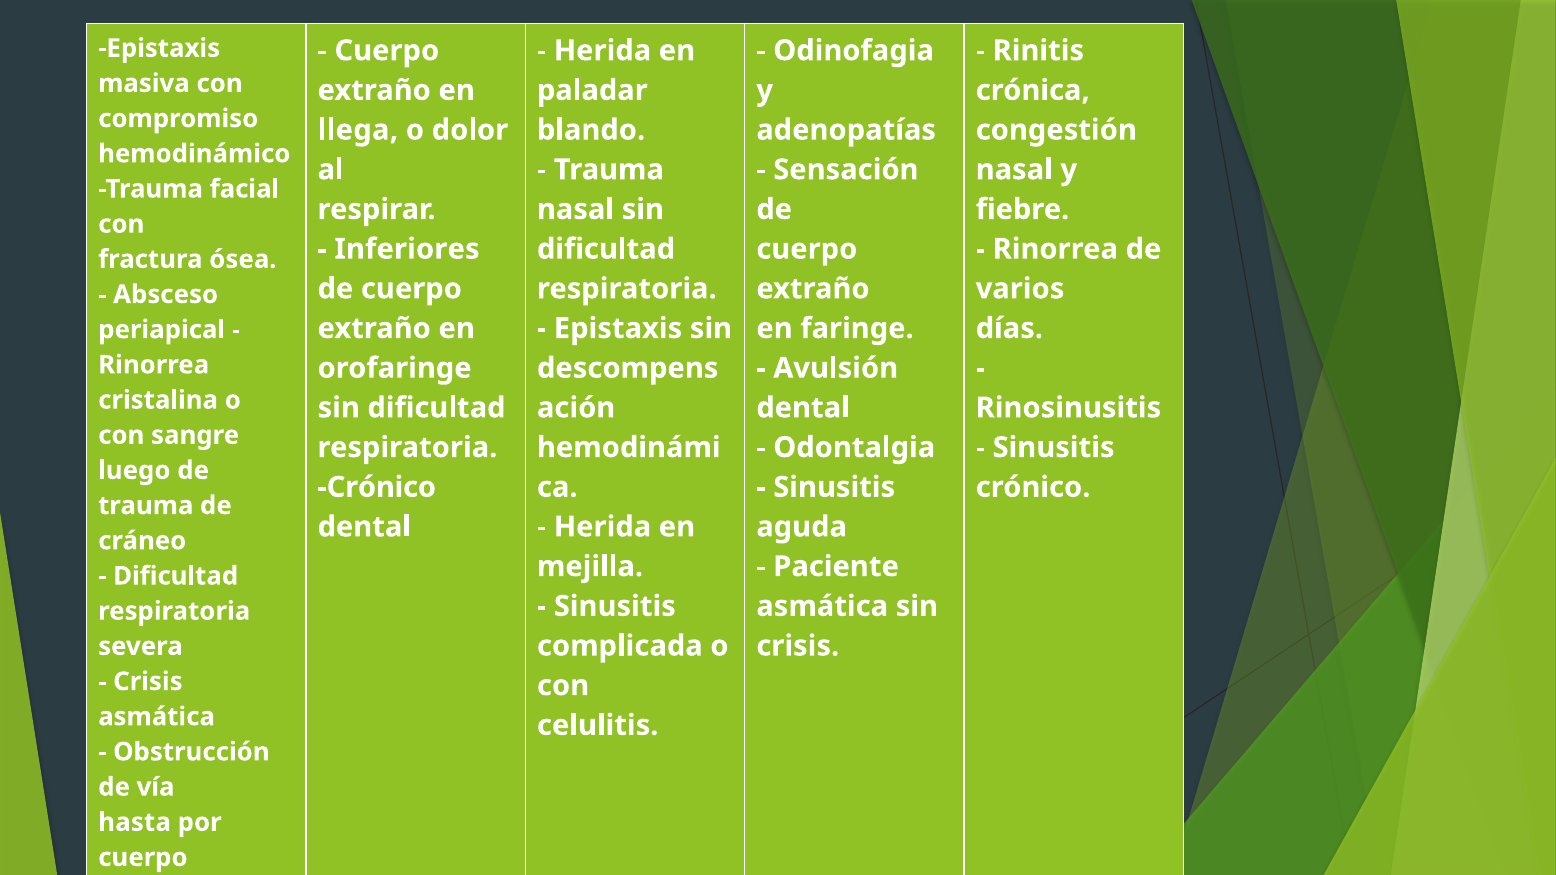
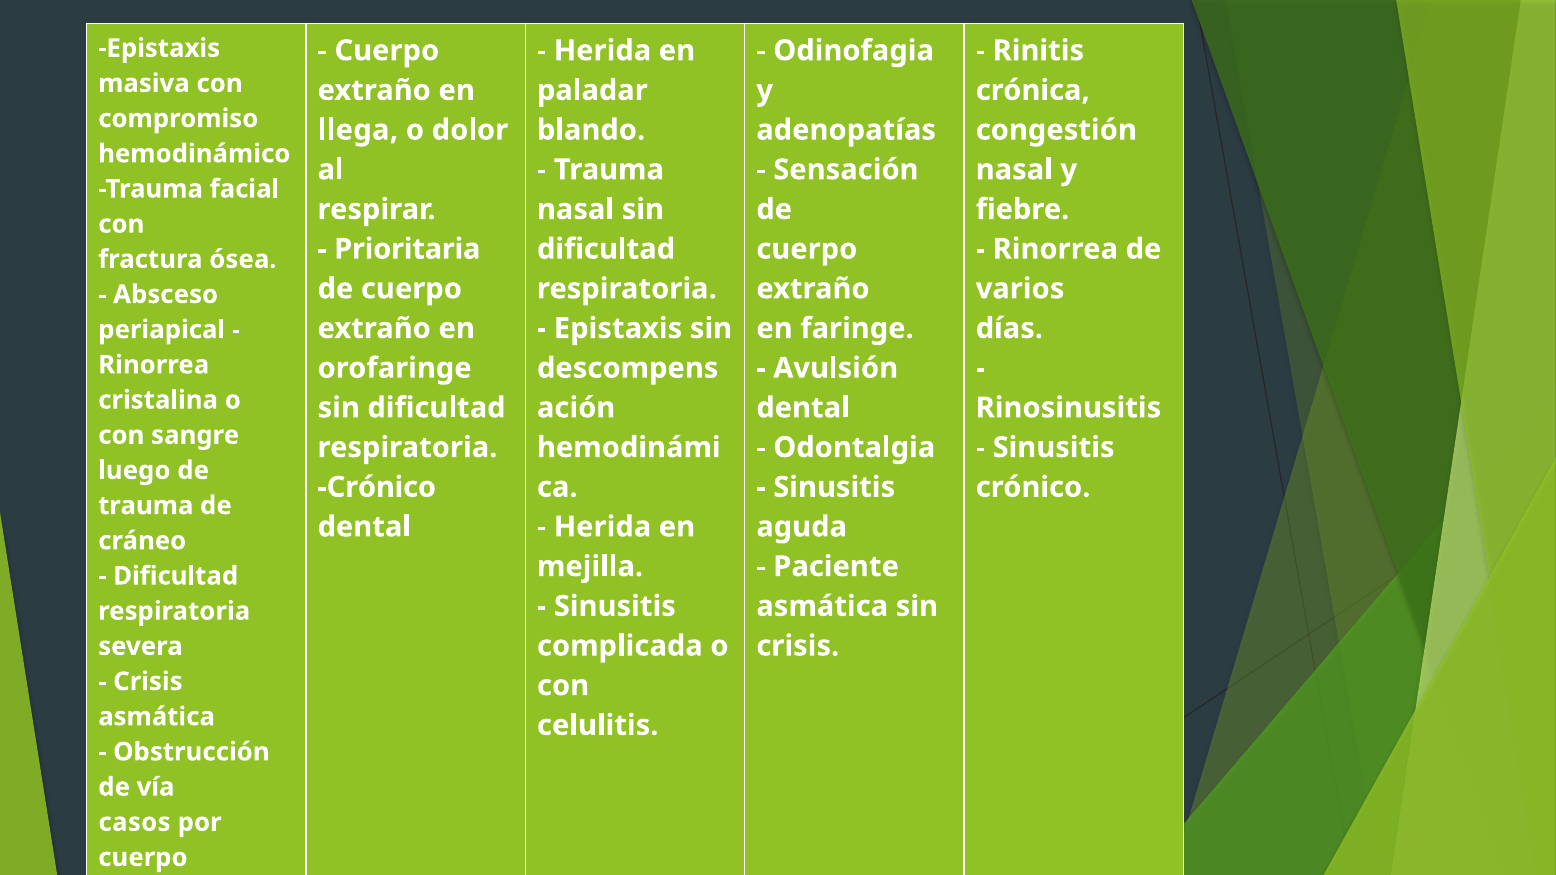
Inferiores: Inferiores -> Prioritaria
hasta: hasta -> casos
